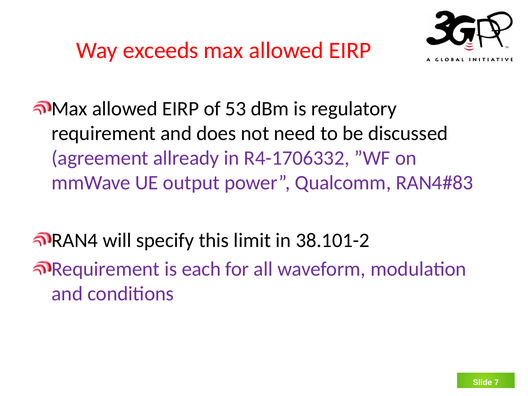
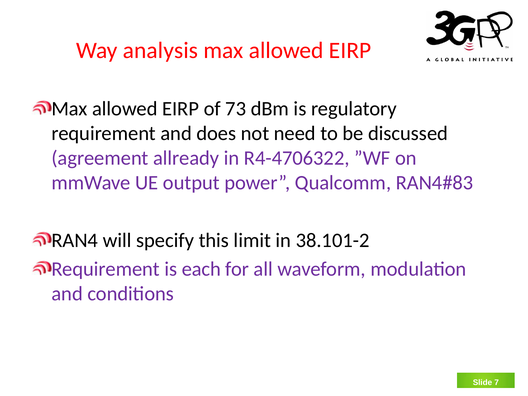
exceeds: exceeds -> analysis
53: 53 -> 73
R4-1706332: R4-1706332 -> R4-4706322
